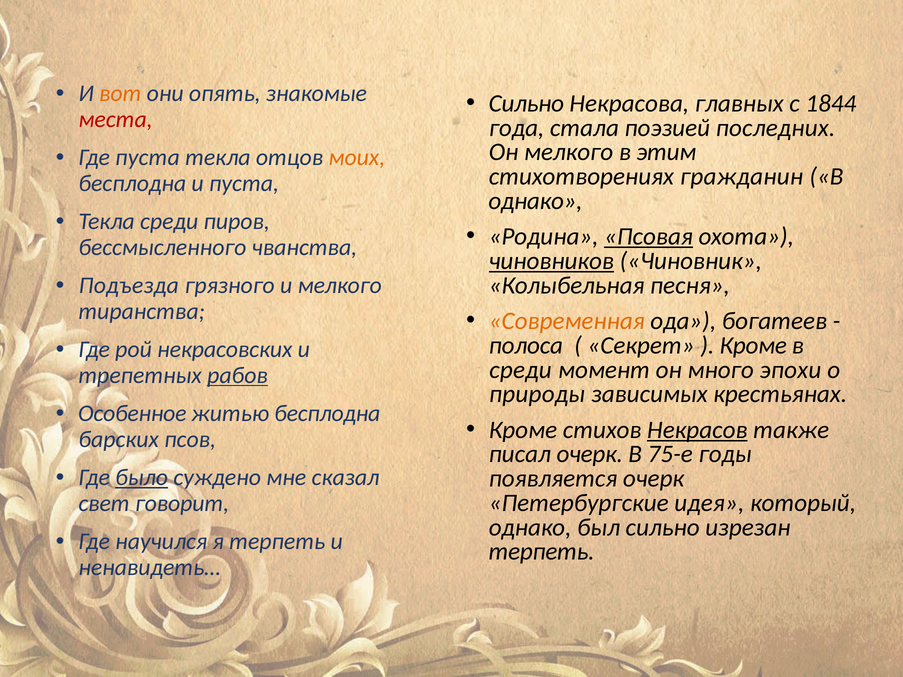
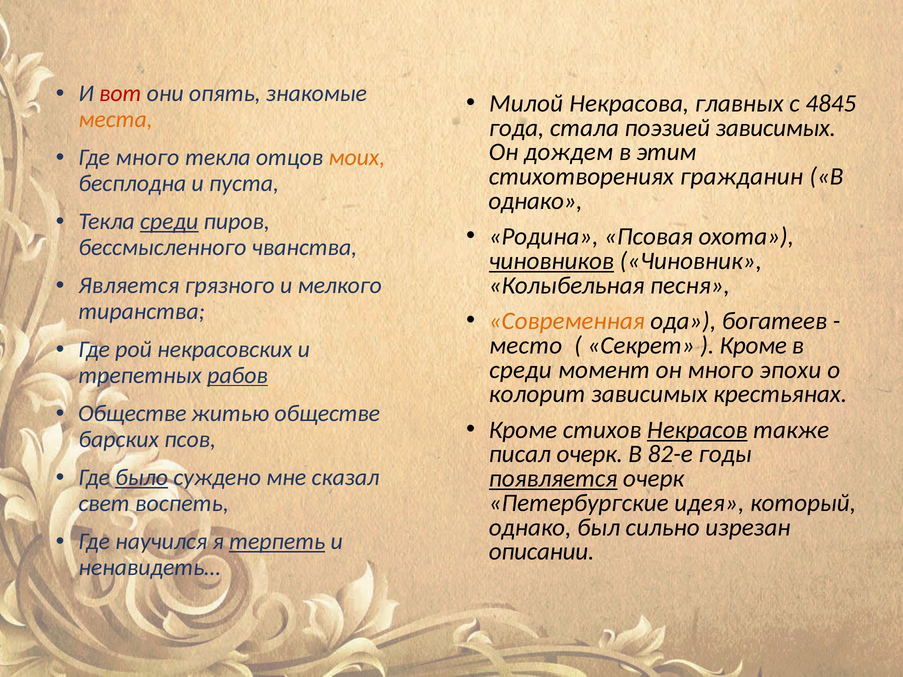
вот colour: orange -> red
Сильно at (526, 103): Сильно -> Милой
1844: 1844 -> 4845
места colour: red -> orange
поэзией последних: последних -> зависимых
Он мелкого: мелкого -> дождем
Где пуста: пуста -> много
среди at (169, 222) underline: none -> present
Псовая underline: present -> none
Подъезда: Подъезда -> Является
полоса: полоса -> место
природы: природы -> колорит
Особенное at (132, 414): Особенное -> Обществе
житью бесплодна: бесплодна -> обществе
75-е: 75-е -> 82-е
появляется underline: none -> present
говорит: говорит -> воспеть
терпеть at (277, 542) underline: none -> present
терпеть at (542, 552): терпеть -> описании
